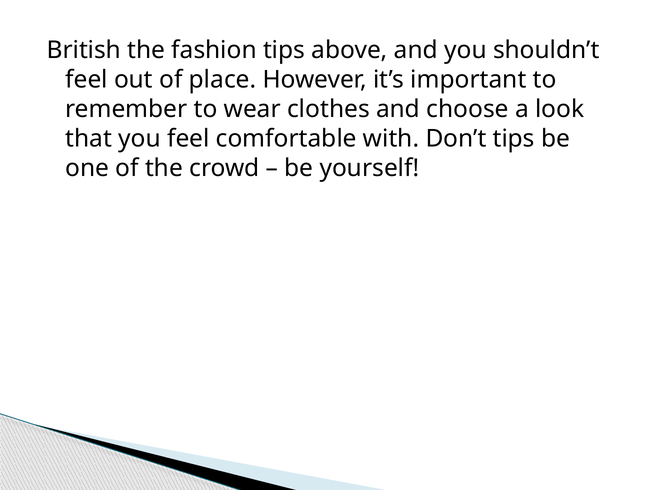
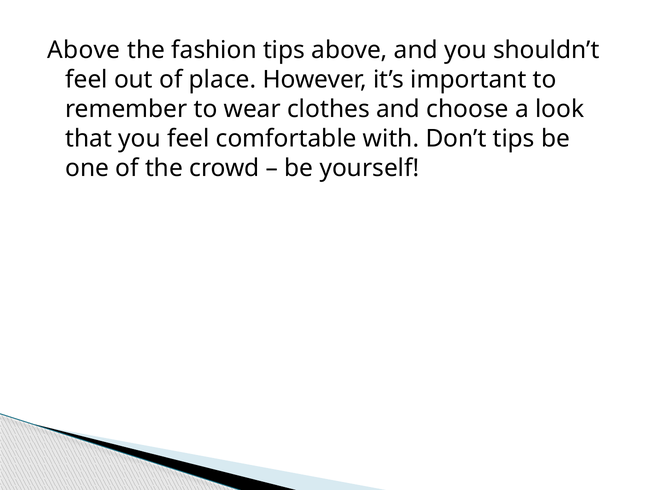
British at (84, 50): British -> Above
